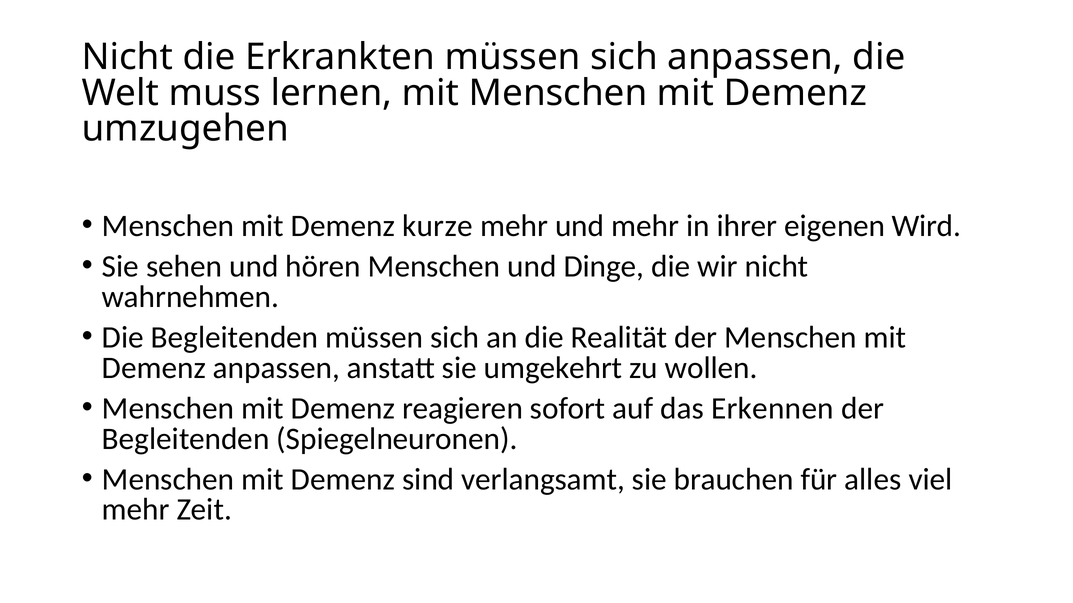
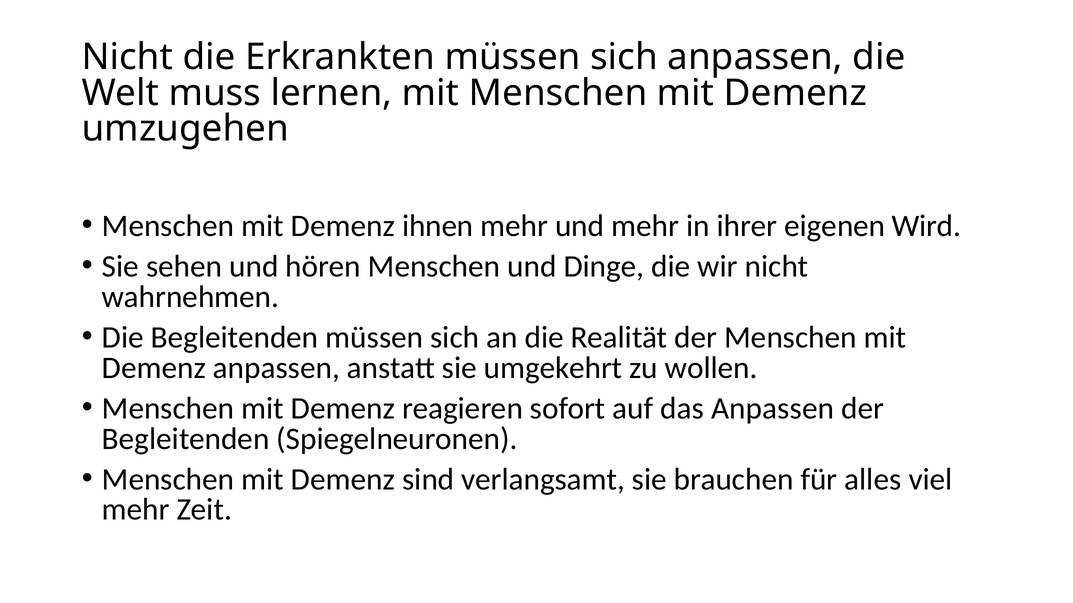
kurze: kurze -> ihnen
das Erkennen: Erkennen -> Anpassen
